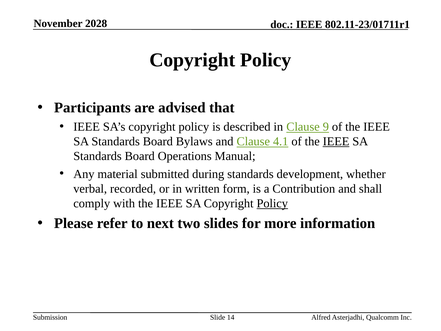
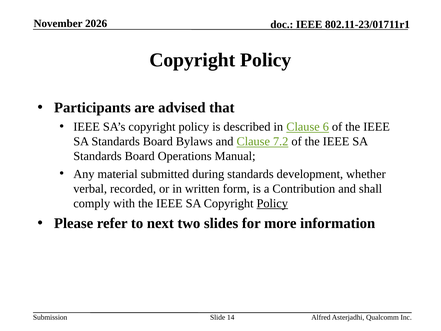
2028: 2028 -> 2026
9: 9 -> 6
4.1: 4.1 -> 7.2
IEEE at (336, 141) underline: present -> none
